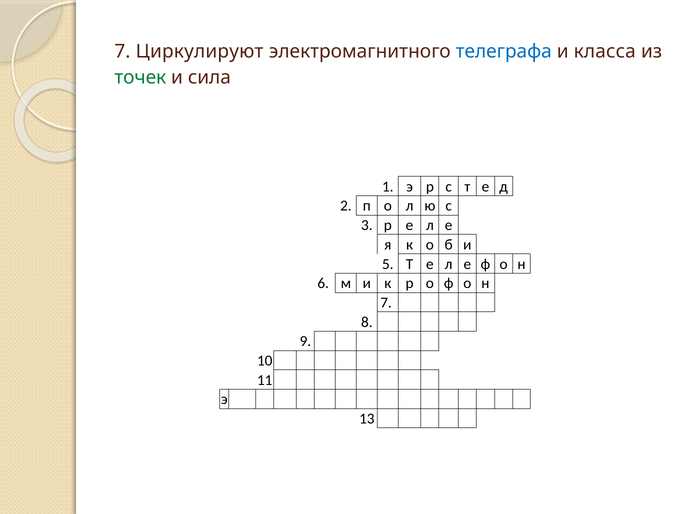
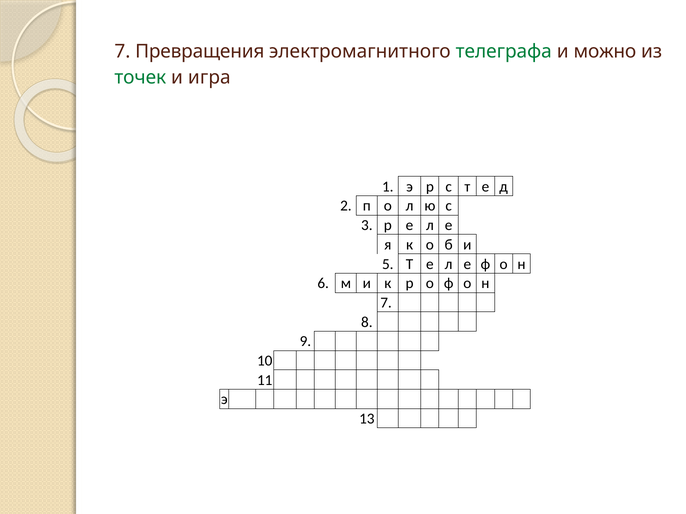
Циркулируют: Циркулируют -> Превращения
телеграфа colour: blue -> green
класса: класса -> можно
сила: сила -> игра
